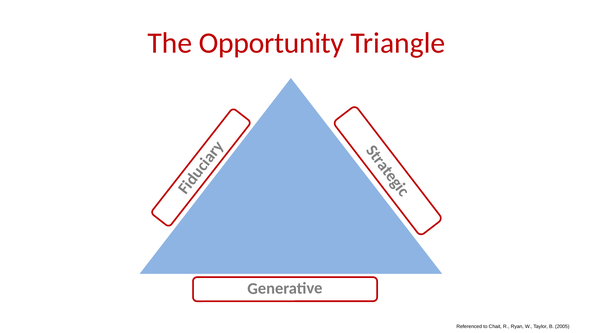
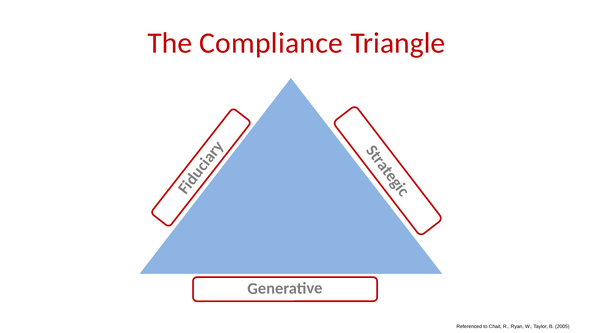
Opportunity: Opportunity -> Compliance
